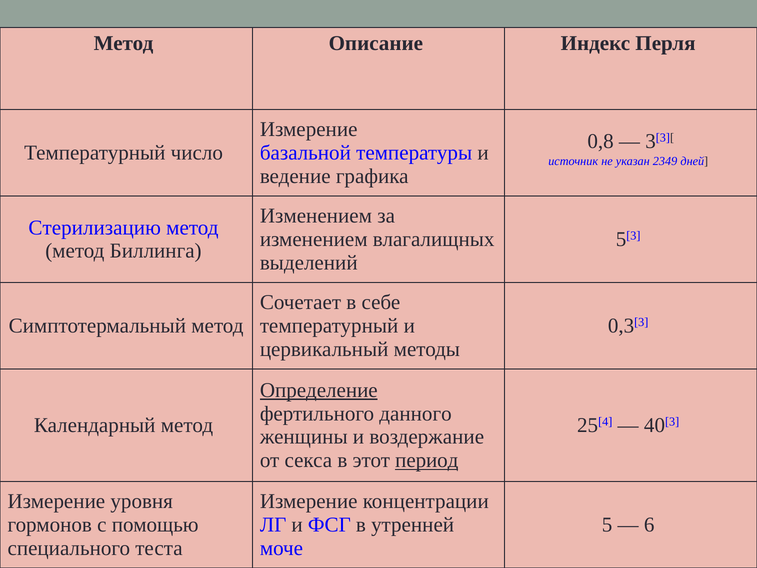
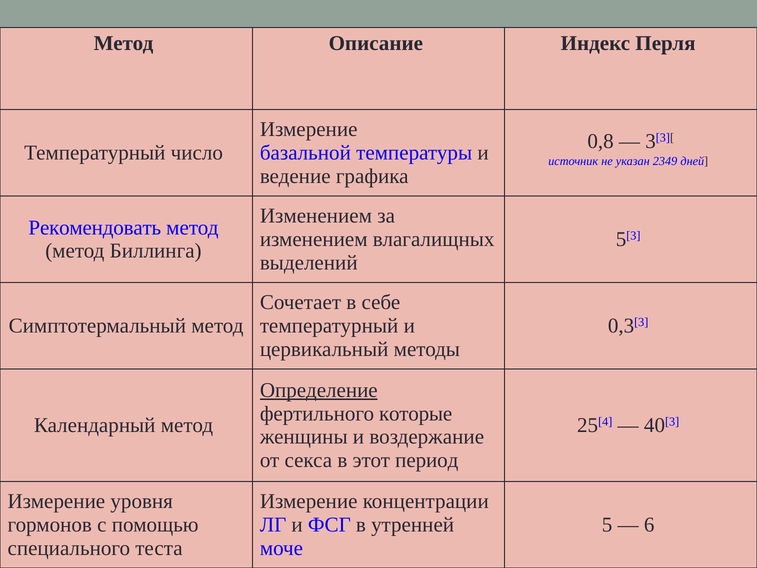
Стерилизацию: Стерилизацию -> Рекомендовать
данного: данного -> которые
период underline: present -> none
